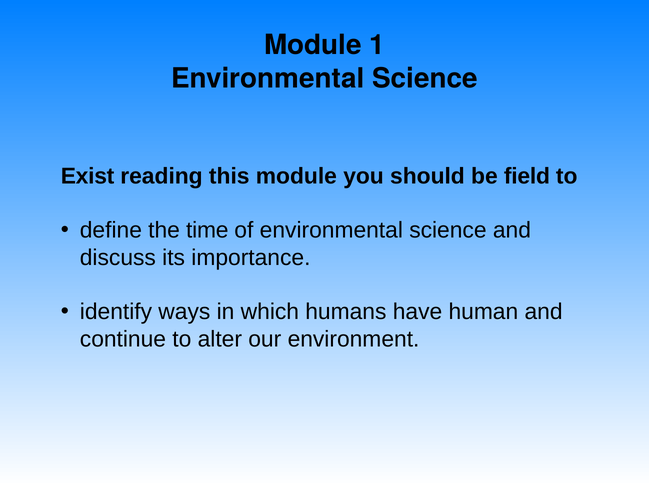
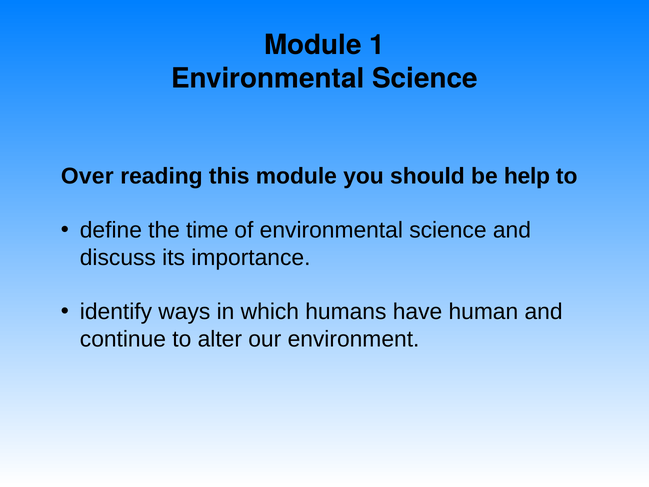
Exist: Exist -> Over
field: field -> help
